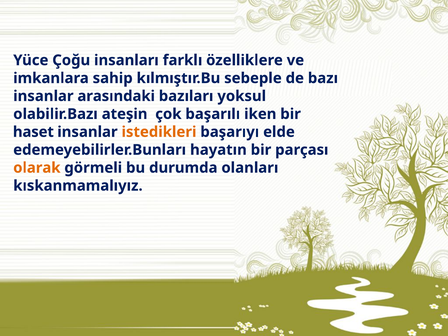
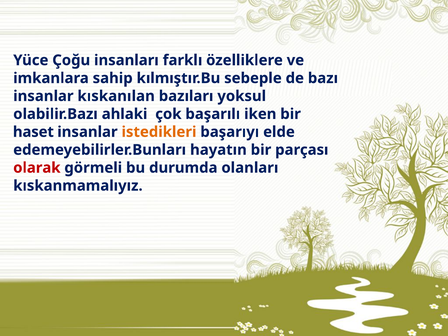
arasındaki: arasındaki -> kıskanılan
ateşin: ateşin -> ahlaki
olarak colour: orange -> red
